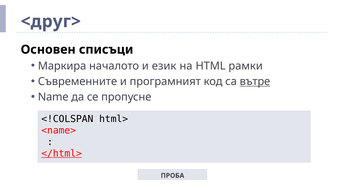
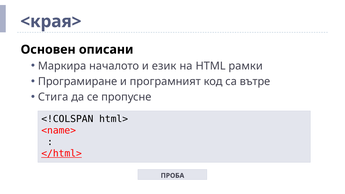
<друг>: <друг> -> <края>
списъци: списъци -> описани
Съвременните: Съвременните -> Програмиране
вътре underline: present -> none
Name: Name -> Стига
